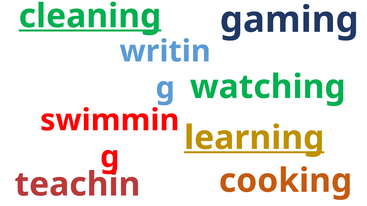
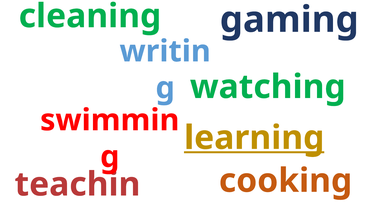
cleaning underline: present -> none
